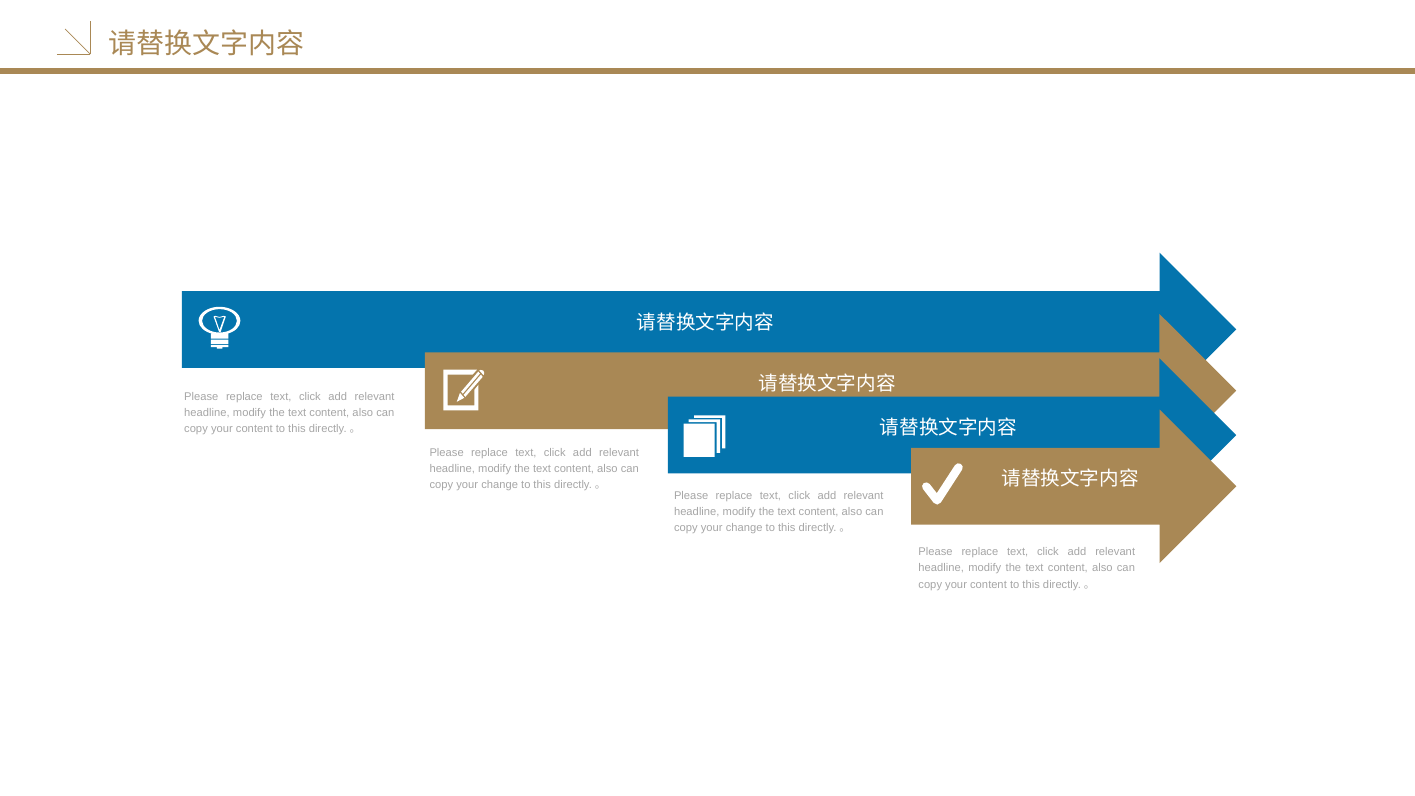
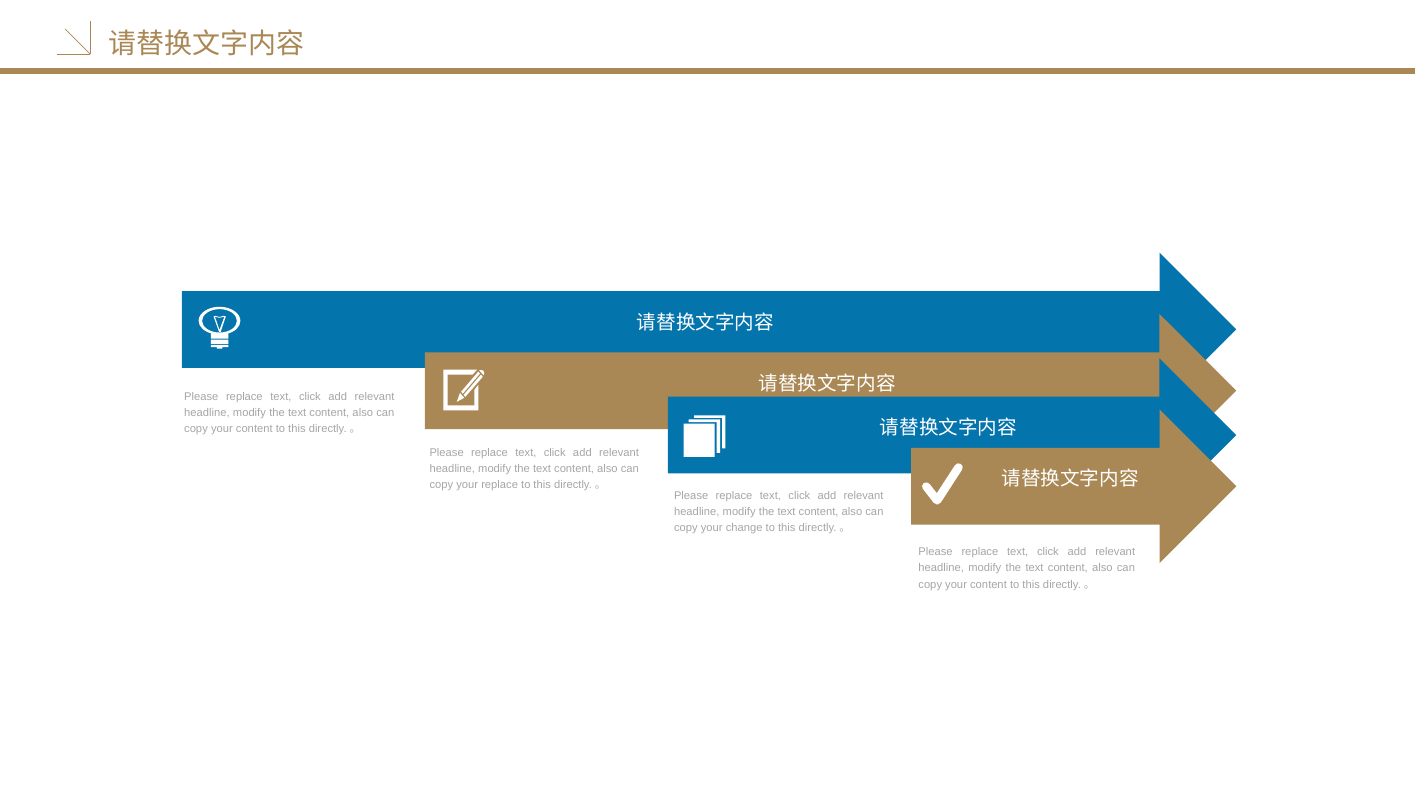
change at (500, 485): change -> replace
